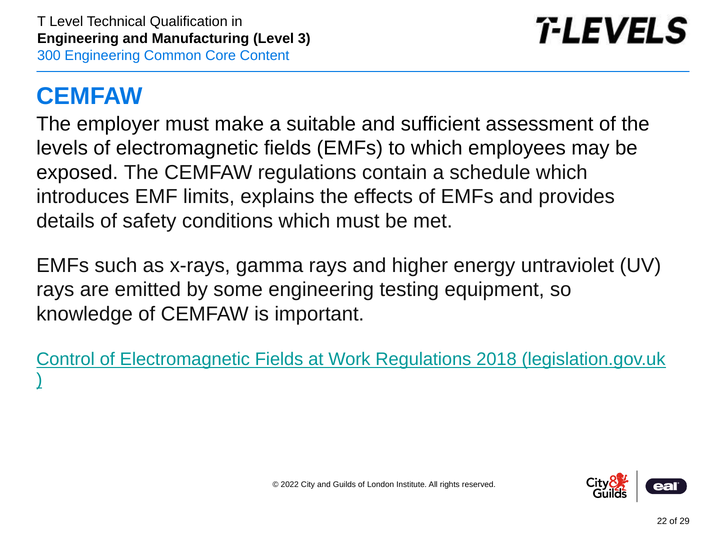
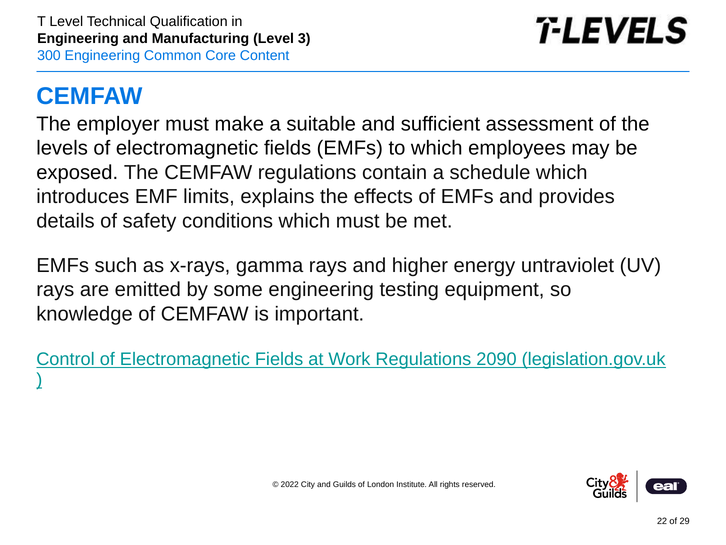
2018: 2018 -> 2090
